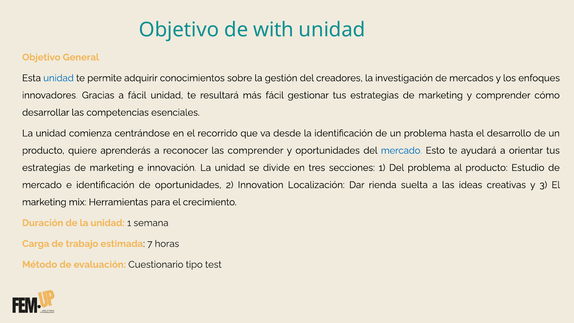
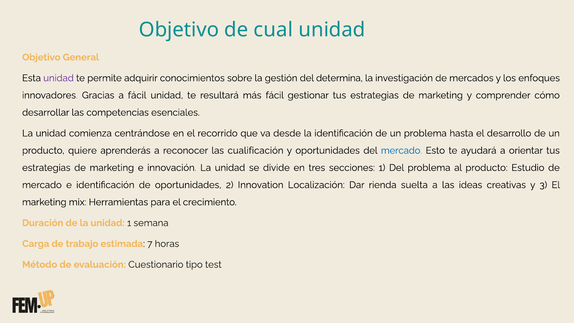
with: with -> cual
unidad at (59, 78) colour: blue -> purple
creadores: creadores -> determina
las comprender: comprender -> cualificación
